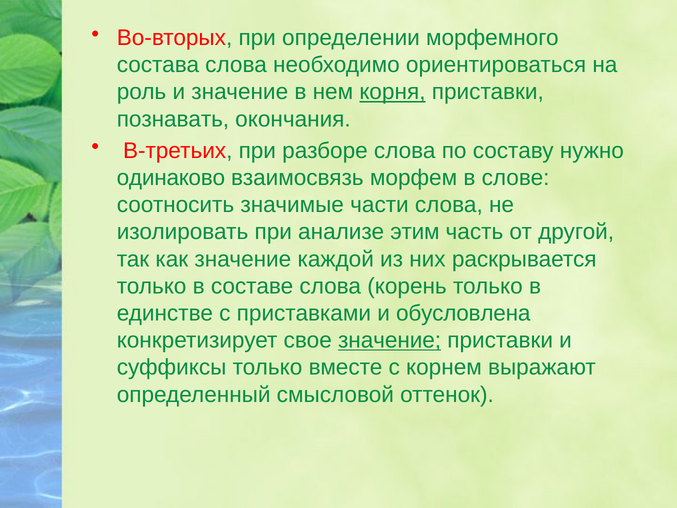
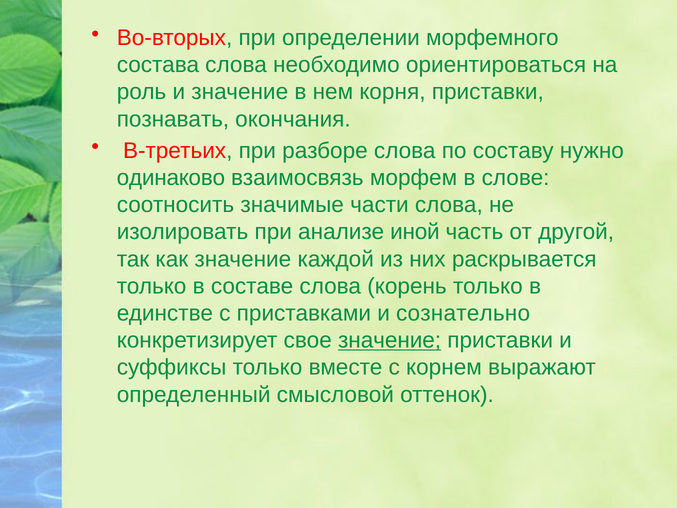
корня underline: present -> none
этим: этим -> иной
обусловлена: обусловлена -> сознательно
